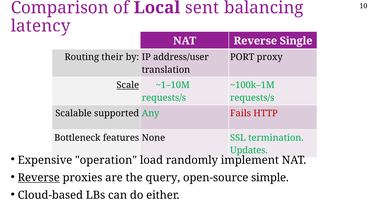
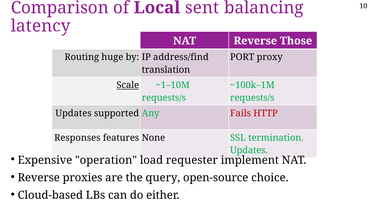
Single: Single -> Those
their: their -> huge
address/user: address/user -> address/find
Scalable at (74, 113): Scalable -> Updates
Bottleneck: Bottleneck -> Responses
randomly: randomly -> requester
Reverse at (39, 178) underline: present -> none
simple: simple -> choice
